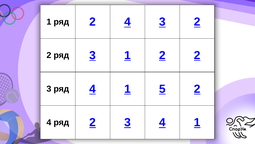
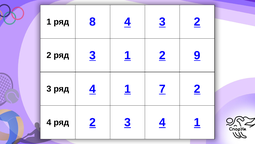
1 ряд 2: 2 -> 8
1 2 2: 2 -> 9
5: 5 -> 7
